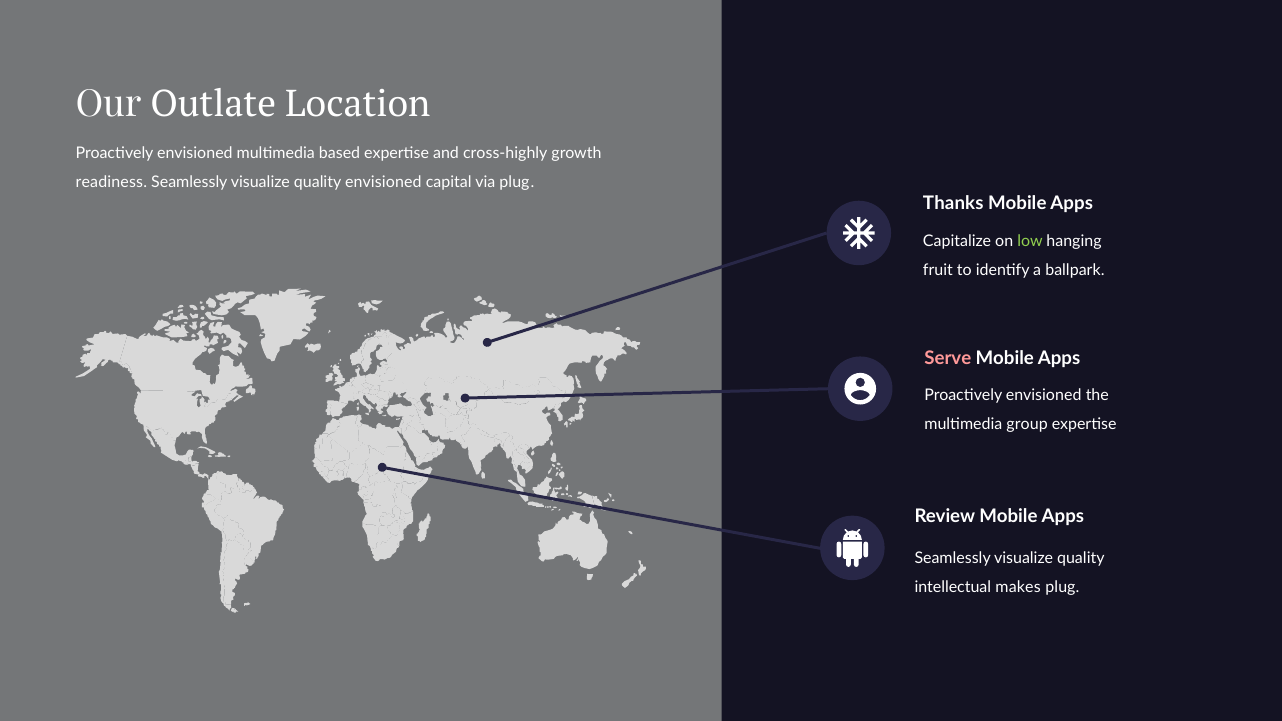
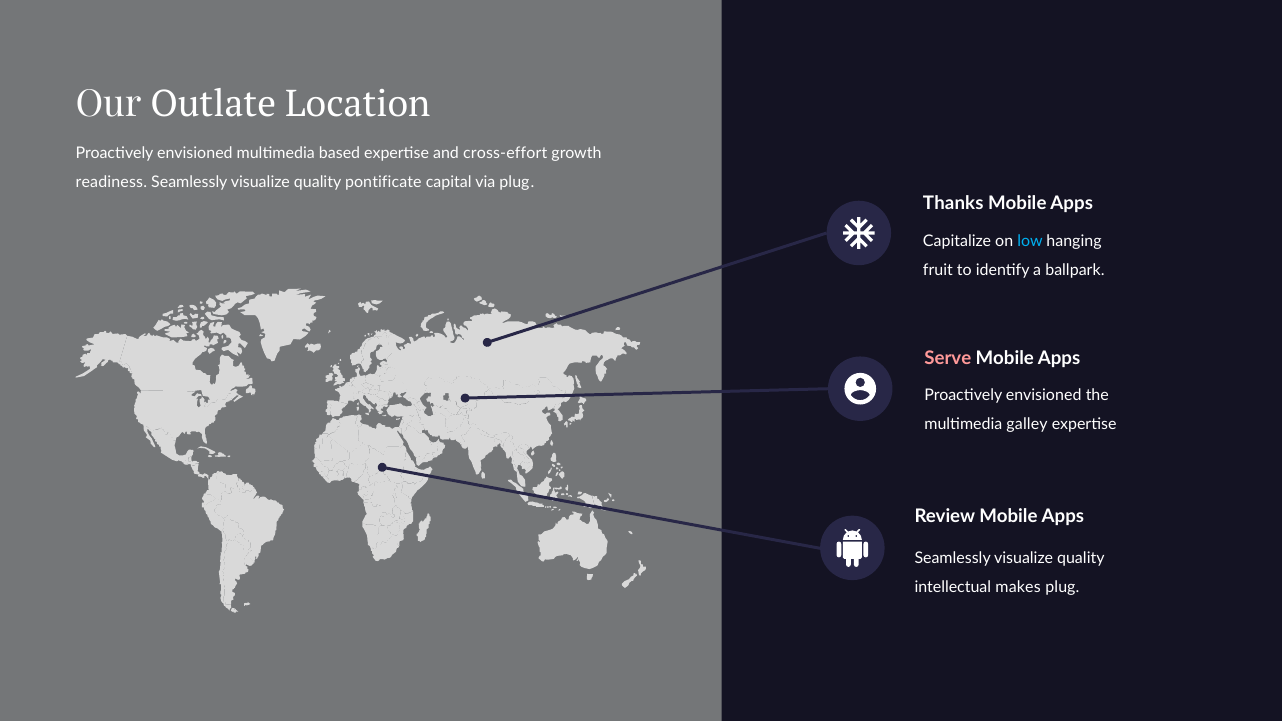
cross-highly: cross-highly -> cross-effort
quality envisioned: envisioned -> pontificate
low colour: light green -> light blue
group: group -> galley
